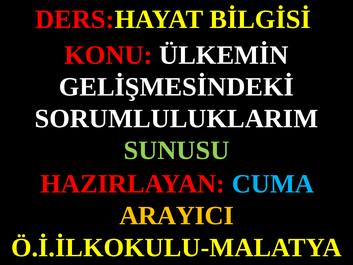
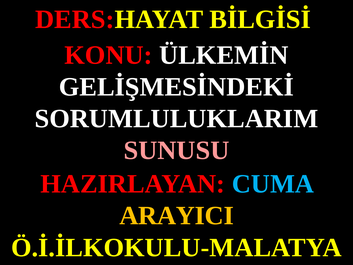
SUNUSU colour: light green -> pink
